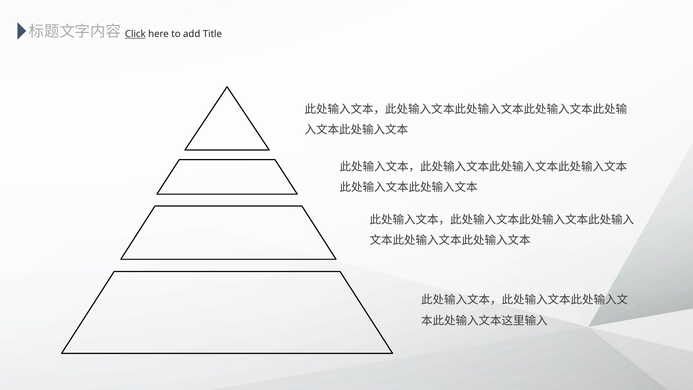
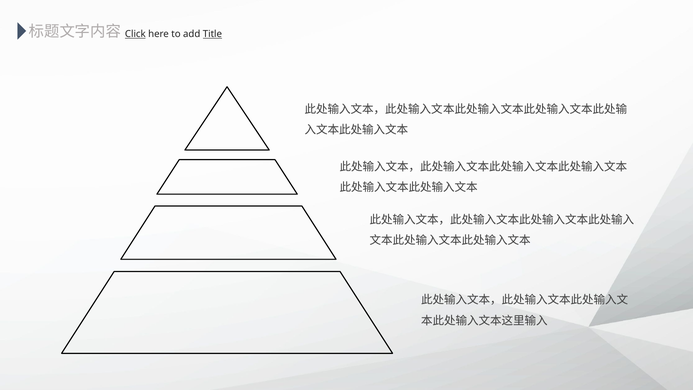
Title underline: none -> present
